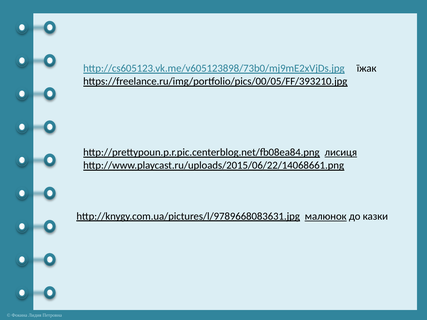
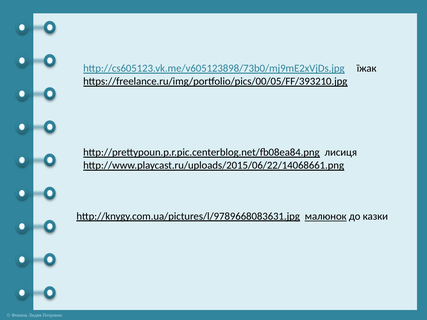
лисиця underline: present -> none
